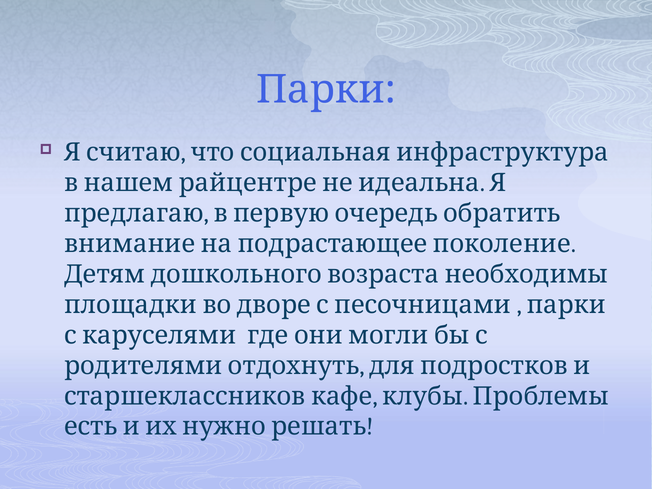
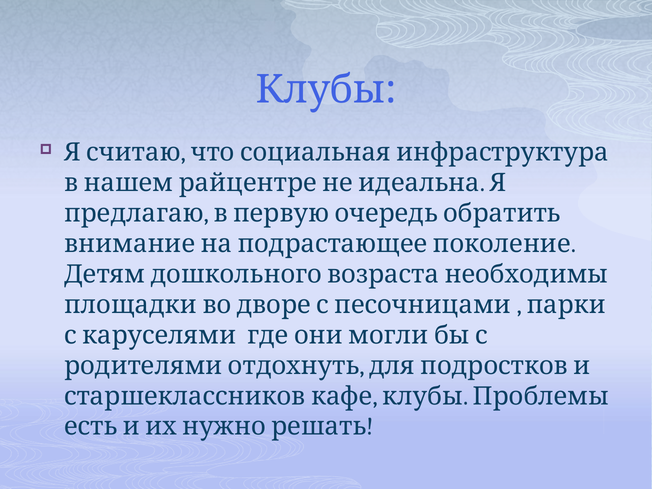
Парки at (326, 89): Парки -> Клубы
